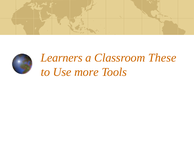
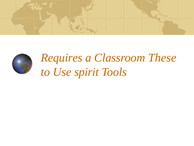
Learners: Learners -> Requires
more: more -> spirit
